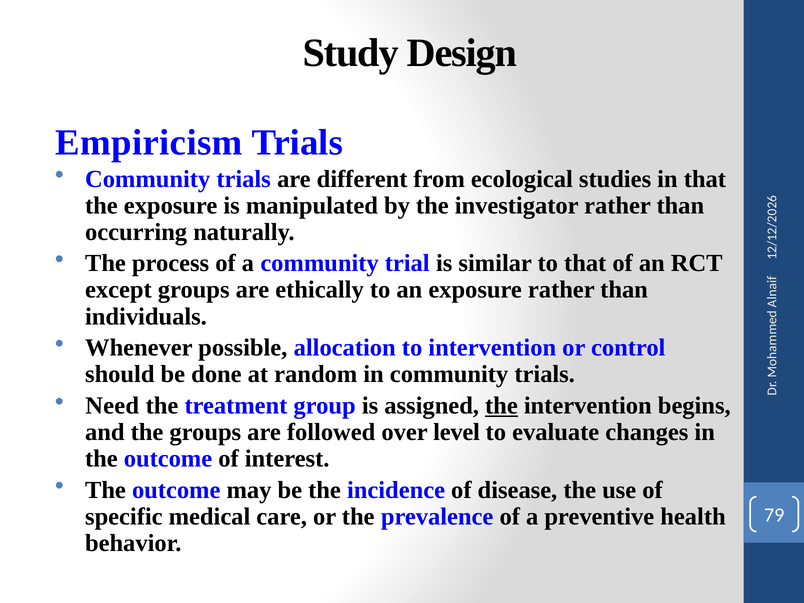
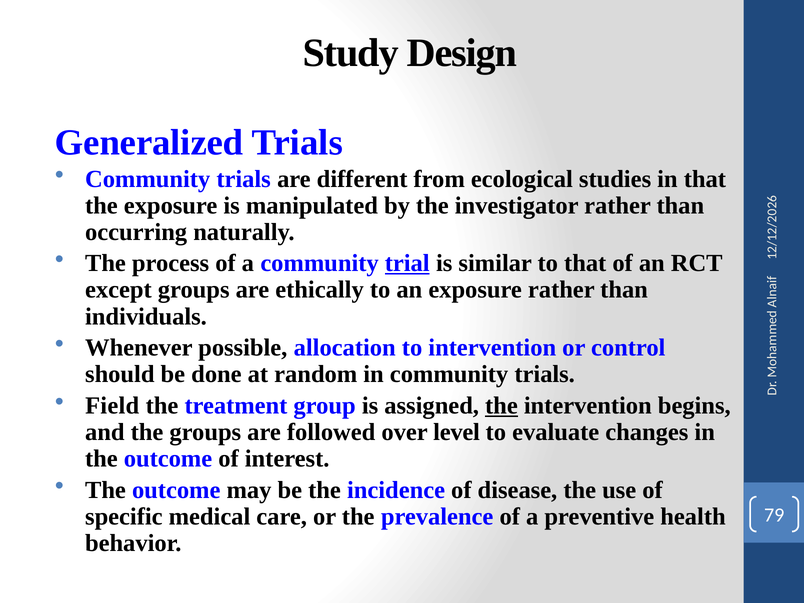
Empiricism: Empiricism -> Generalized
trial underline: none -> present
Need: Need -> Field
